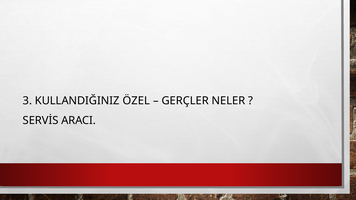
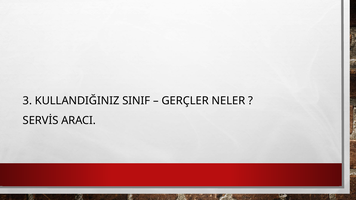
ÖZEL: ÖZEL -> SINIF
